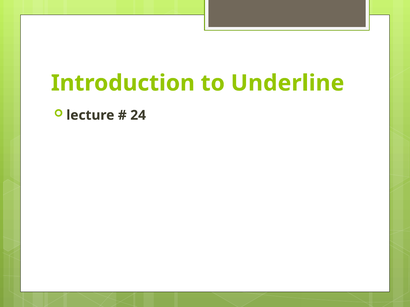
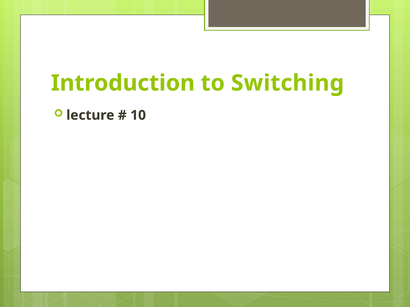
Underline: Underline -> Switching
24: 24 -> 10
